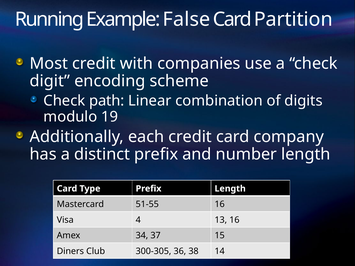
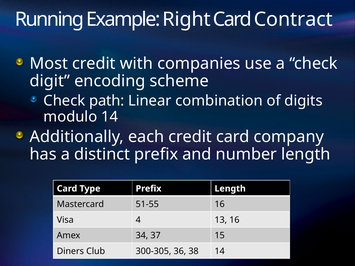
False: False -> Right
Partition: Partition -> Contract
modulo 19: 19 -> 14
